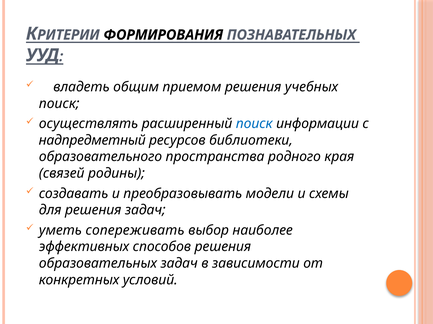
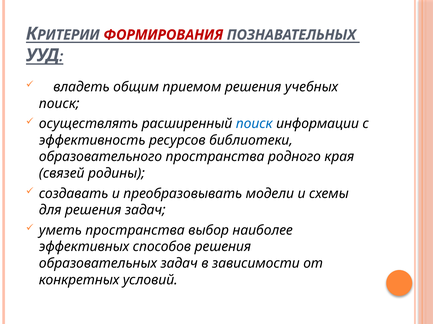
ФОРМИРОВАНИЯ colour: black -> red
надпредметный: надпредметный -> эффективность
уметь сопереживать: сопереживать -> пространства
